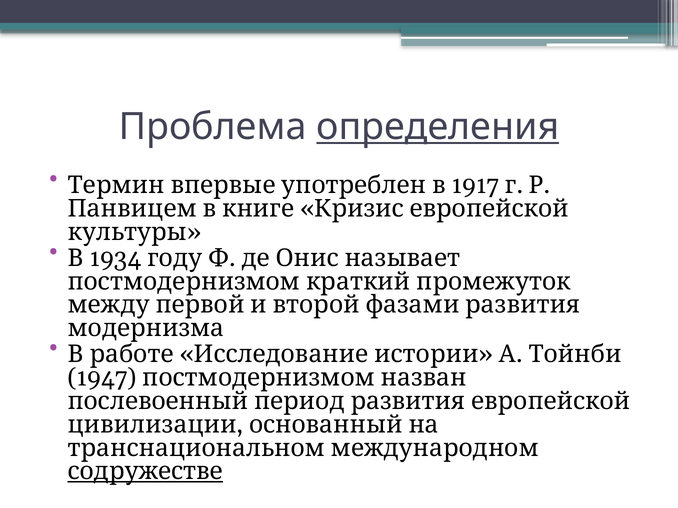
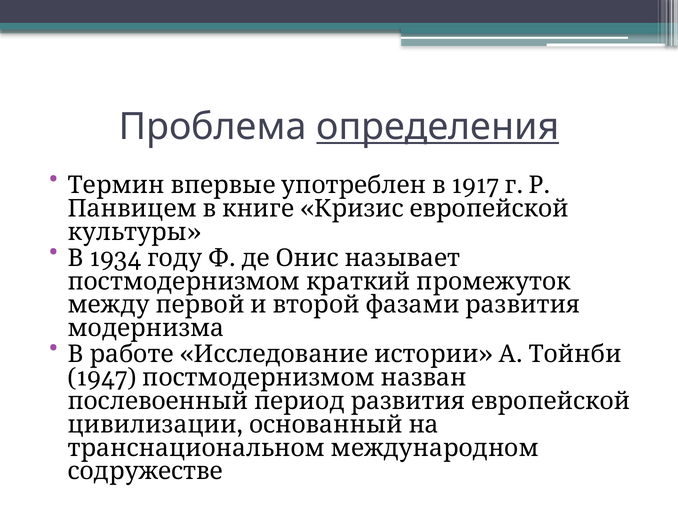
содружестве underline: present -> none
